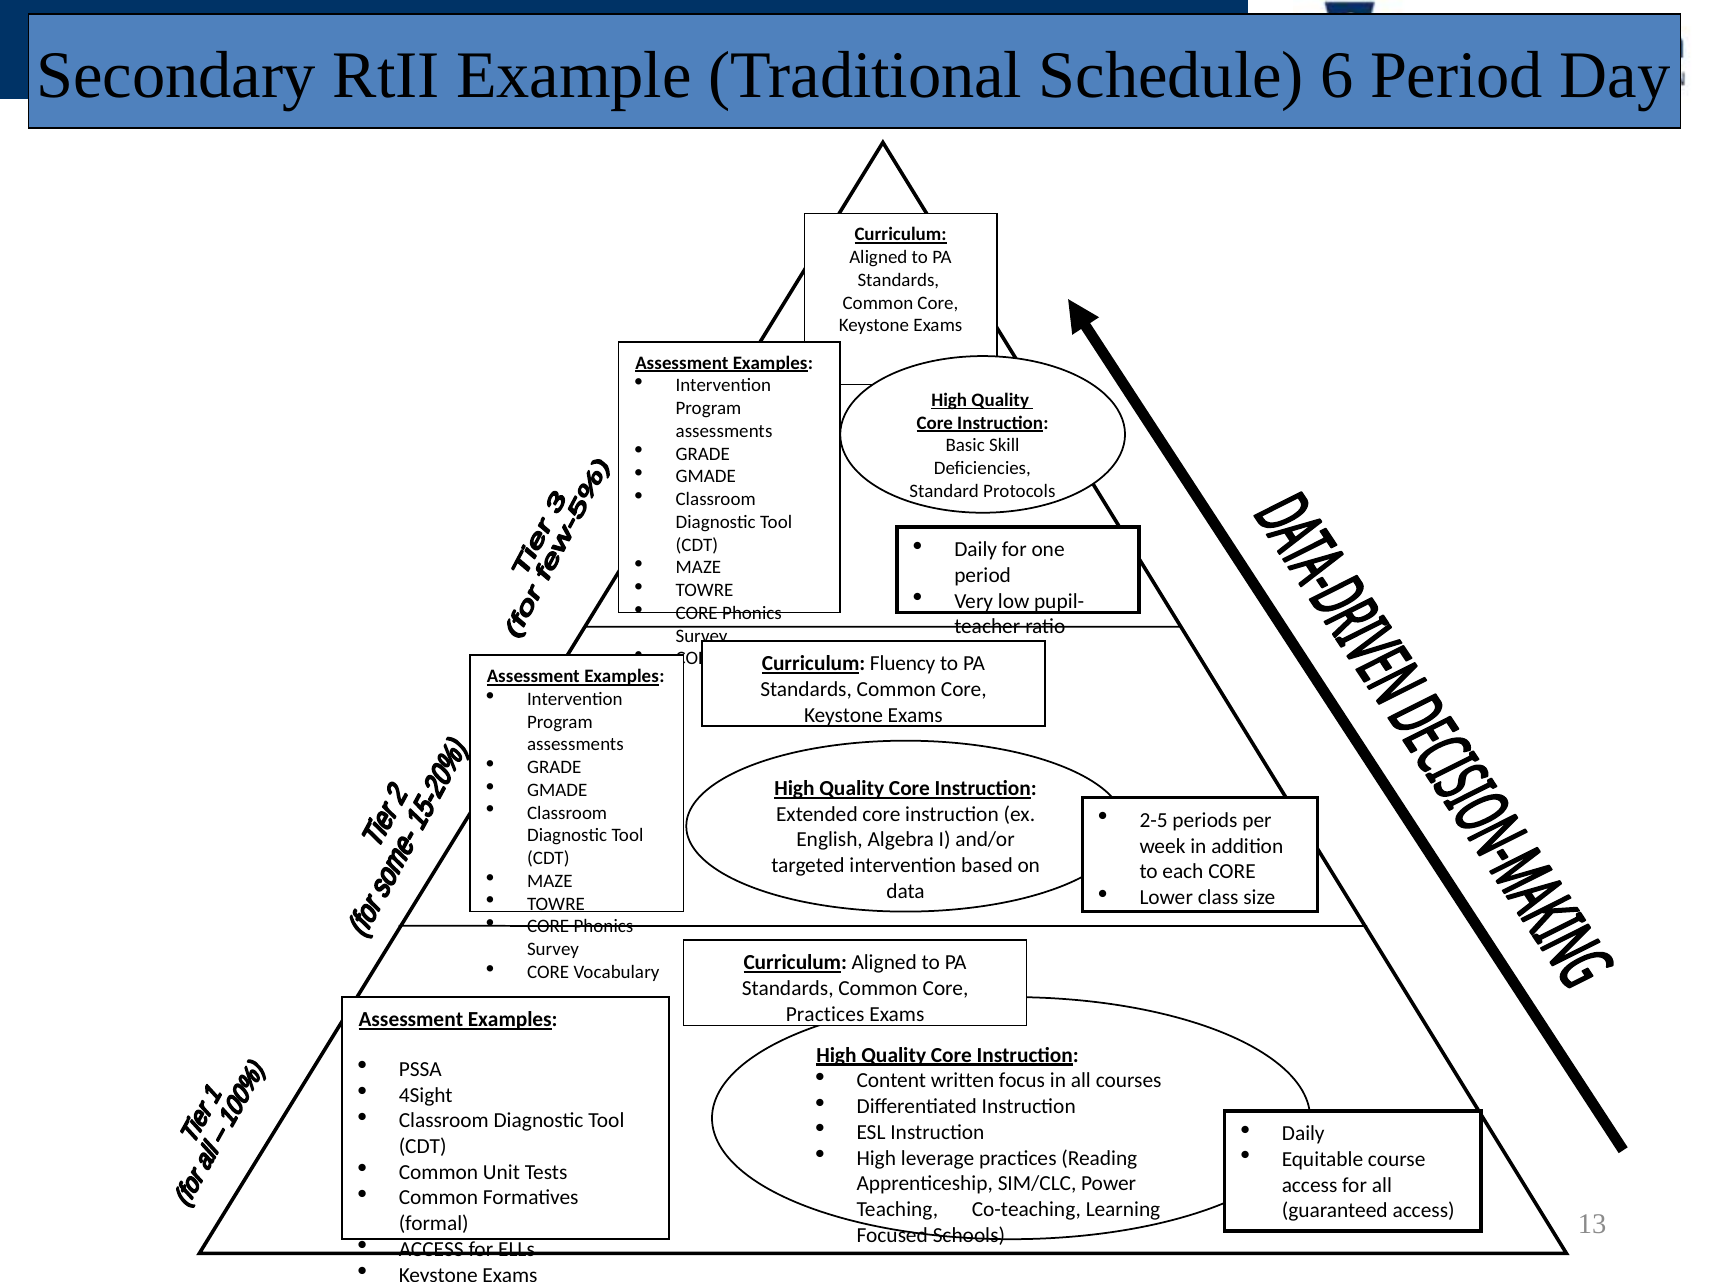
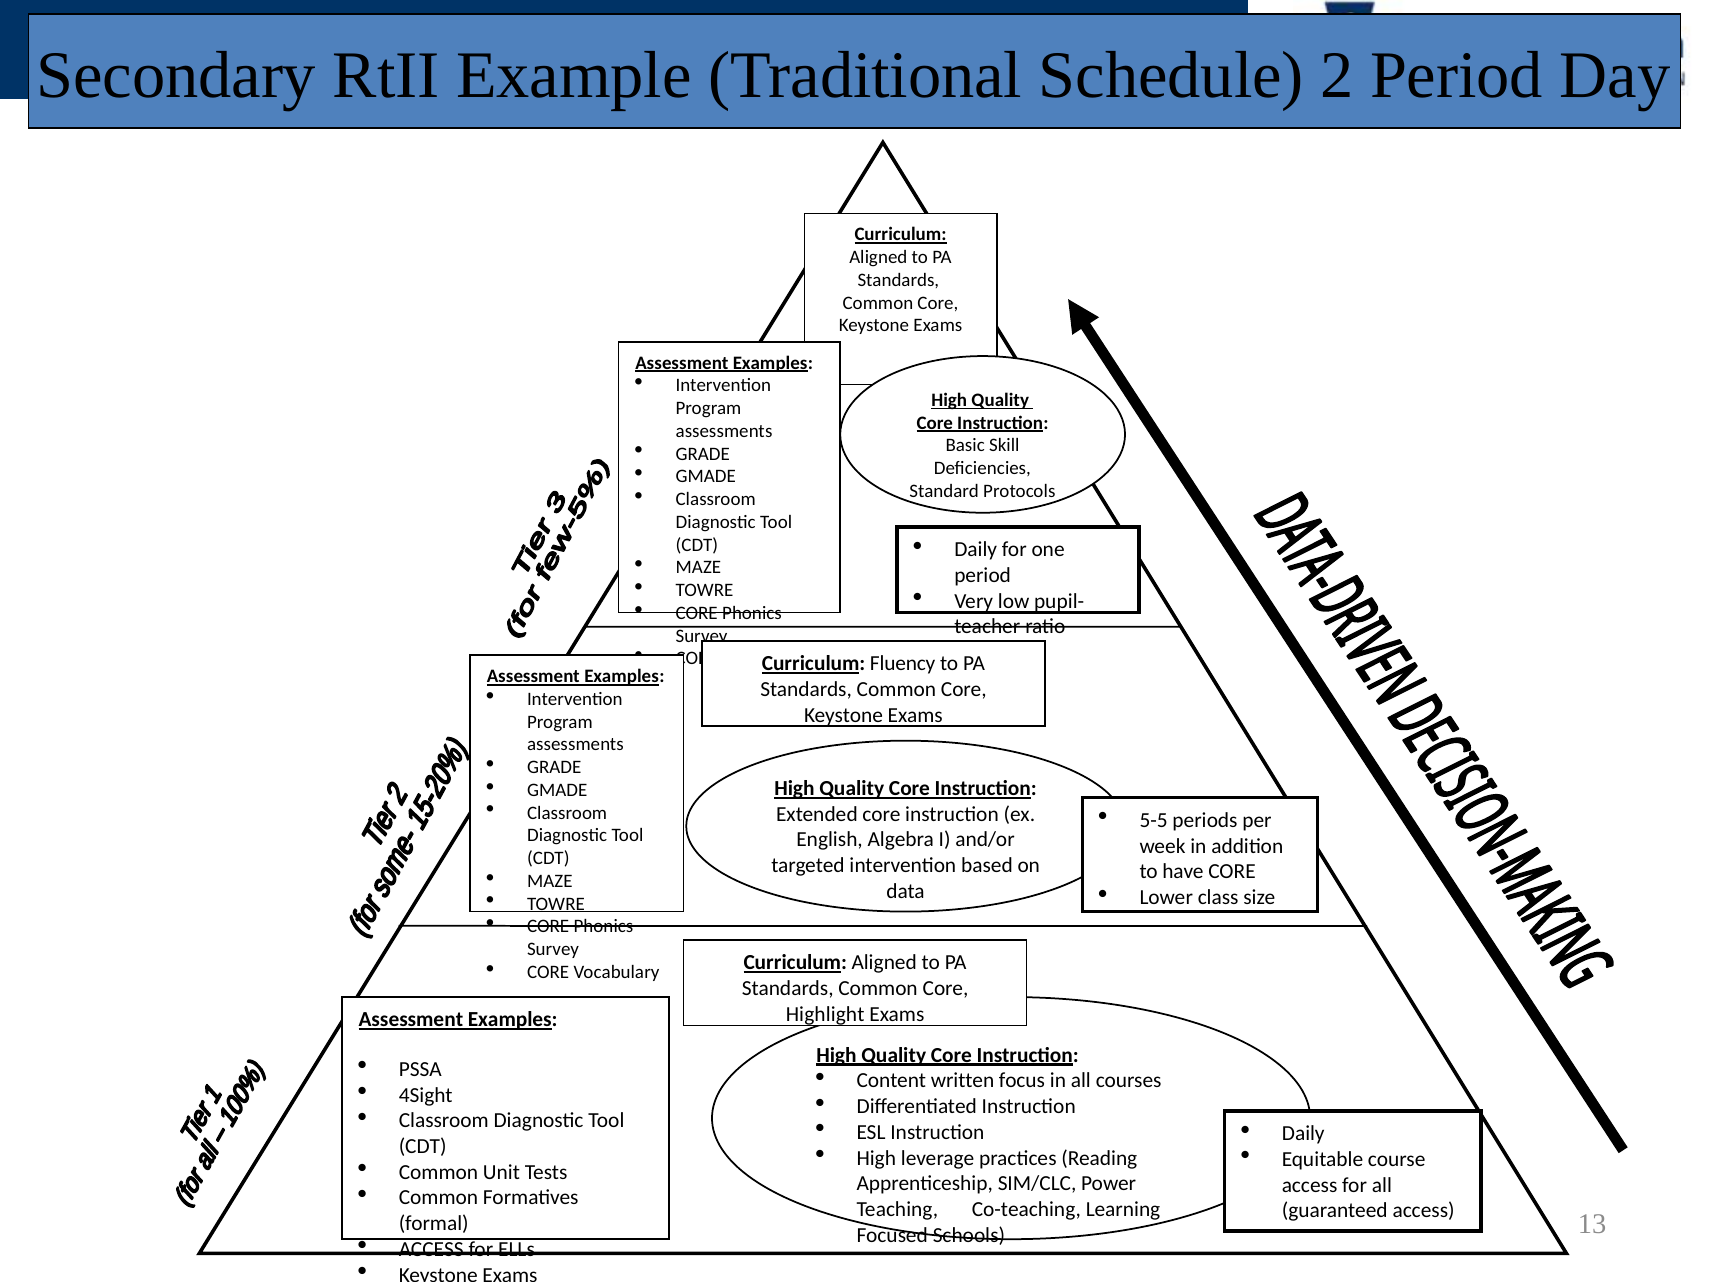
6: 6 -> 2
2-5: 2-5 -> 5-5
each: each -> have
Practices at (825, 1014): Practices -> Highlight
